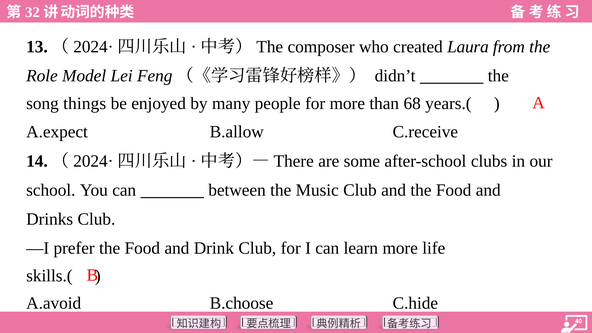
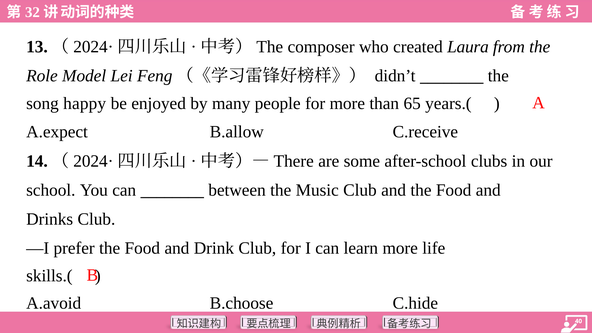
things: things -> happy
68: 68 -> 65
